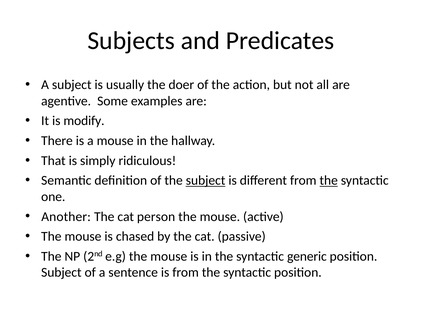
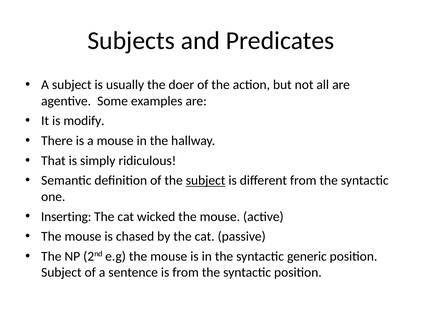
the at (329, 181) underline: present -> none
Another: Another -> Inserting
person: person -> wicked
